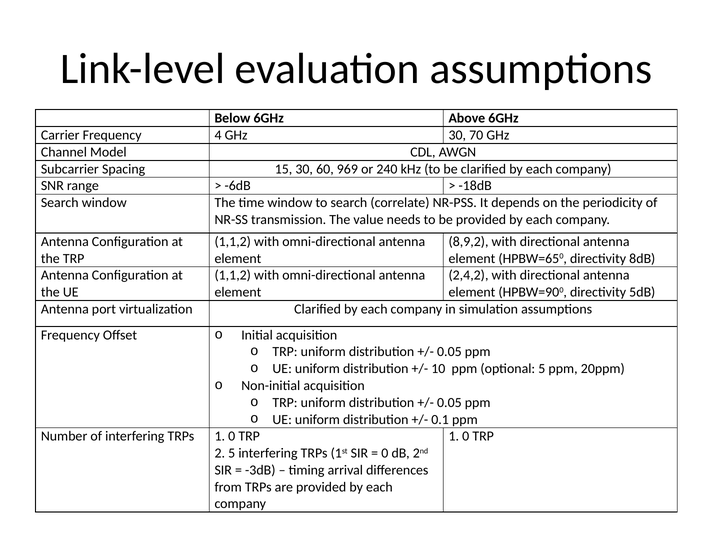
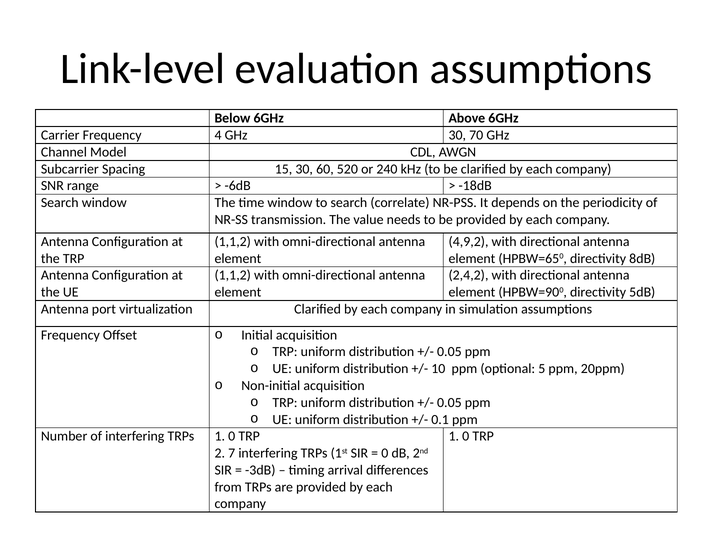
969: 969 -> 520
8,9,2: 8,9,2 -> 4,9,2
2 5: 5 -> 7
